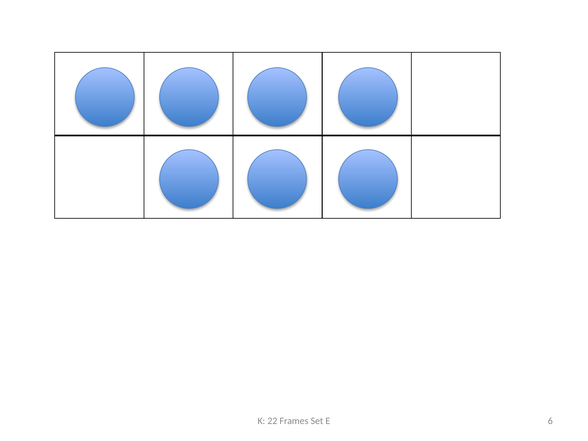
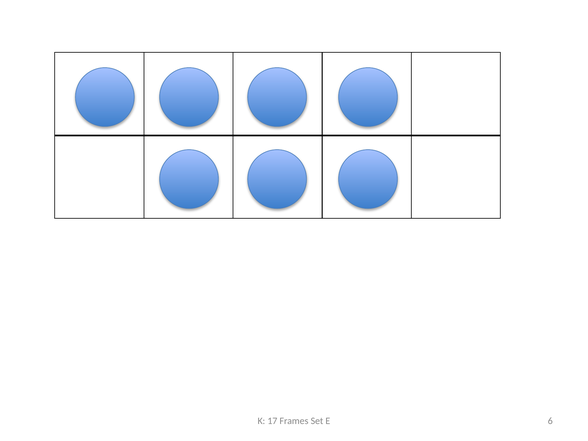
22: 22 -> 17
